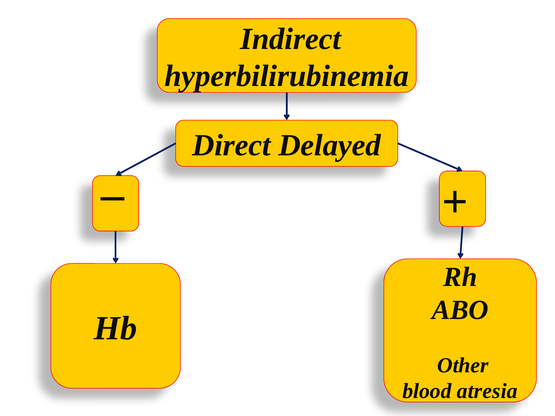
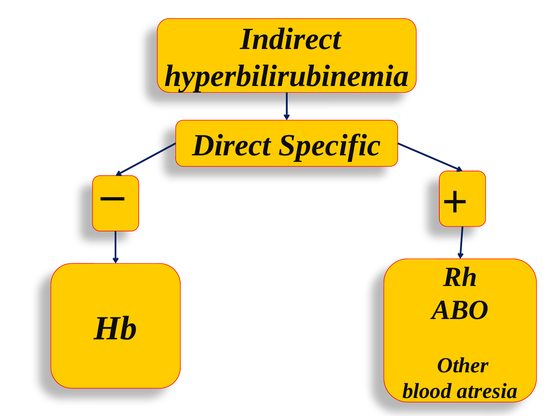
Delayed: Delayed -> Specific
